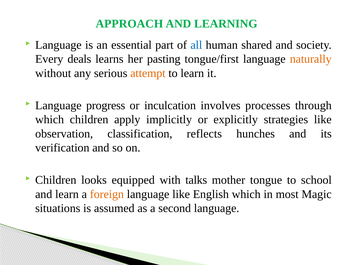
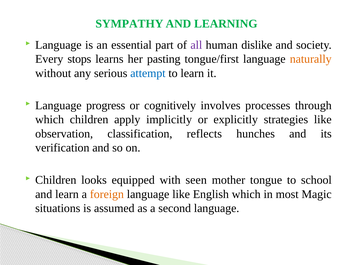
APPROACH: APPROACH -> SYMPATHY
all colour: blue -> purple
shared: shared -> dislike
deals: deals -> stops
attempt colour: orange -> blue
inculcation: inculcation -> cognitively
talks: talks -> seen
